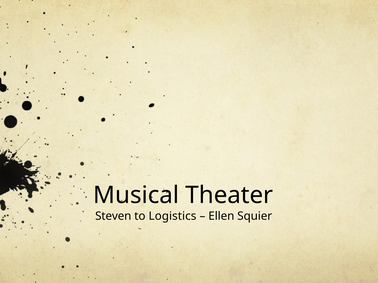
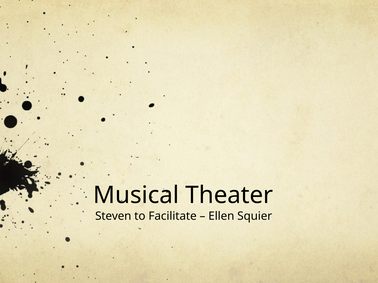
Logistics: Logistics -> Facilitate
